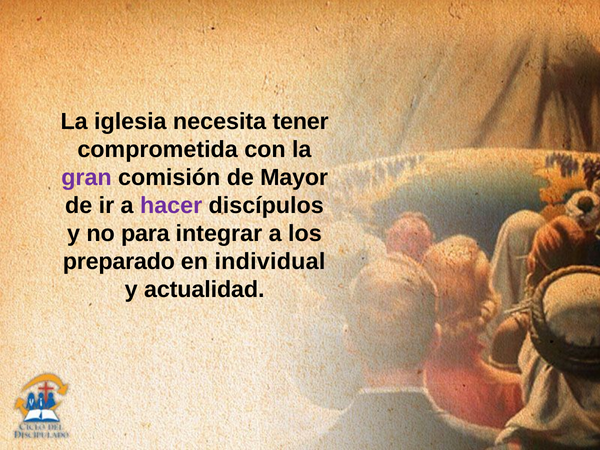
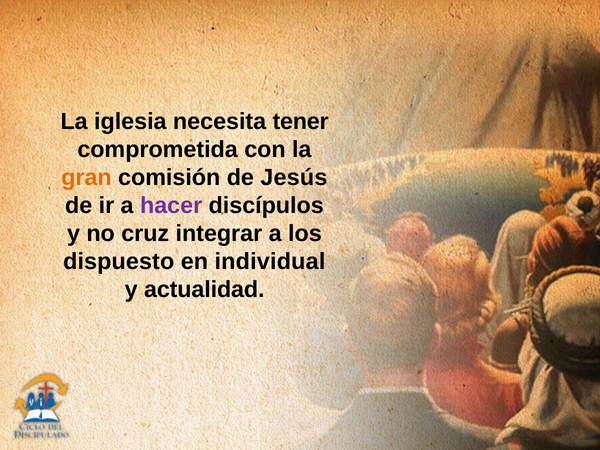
gran colour: purple -> orange
Mayor: Mayor -> Jesús
para: para -> cruz
preparado: preparado -> dispuesto
